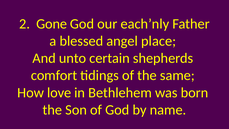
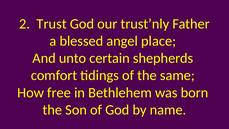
Gone: Gone -> Trust
each’nly: each’nly -> trust’nly
love: love -> free
